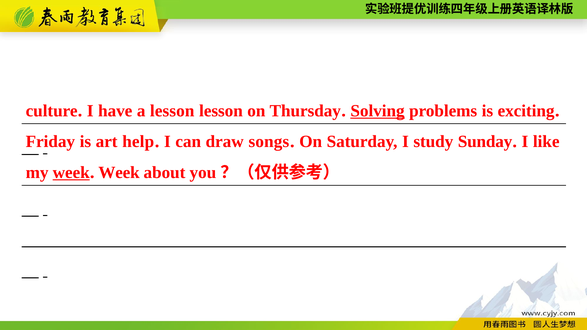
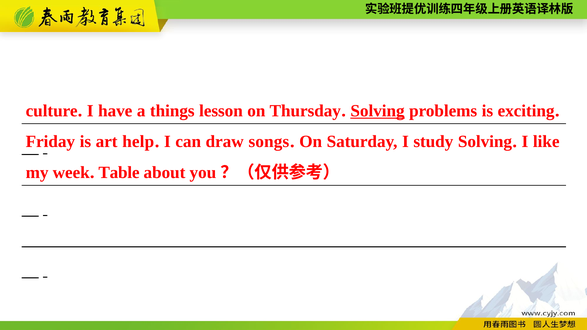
a lesson: lesson -> things
study Sunday: Sunday -> Solving
week at (71, 172) underline: present -> none
Week at (119, 172): Week -> Table
